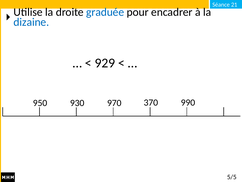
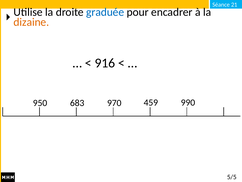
dizaine colour: blue -> orange
929: 929 -> 916
930: 930 -> 683
370: 370 -> 459
